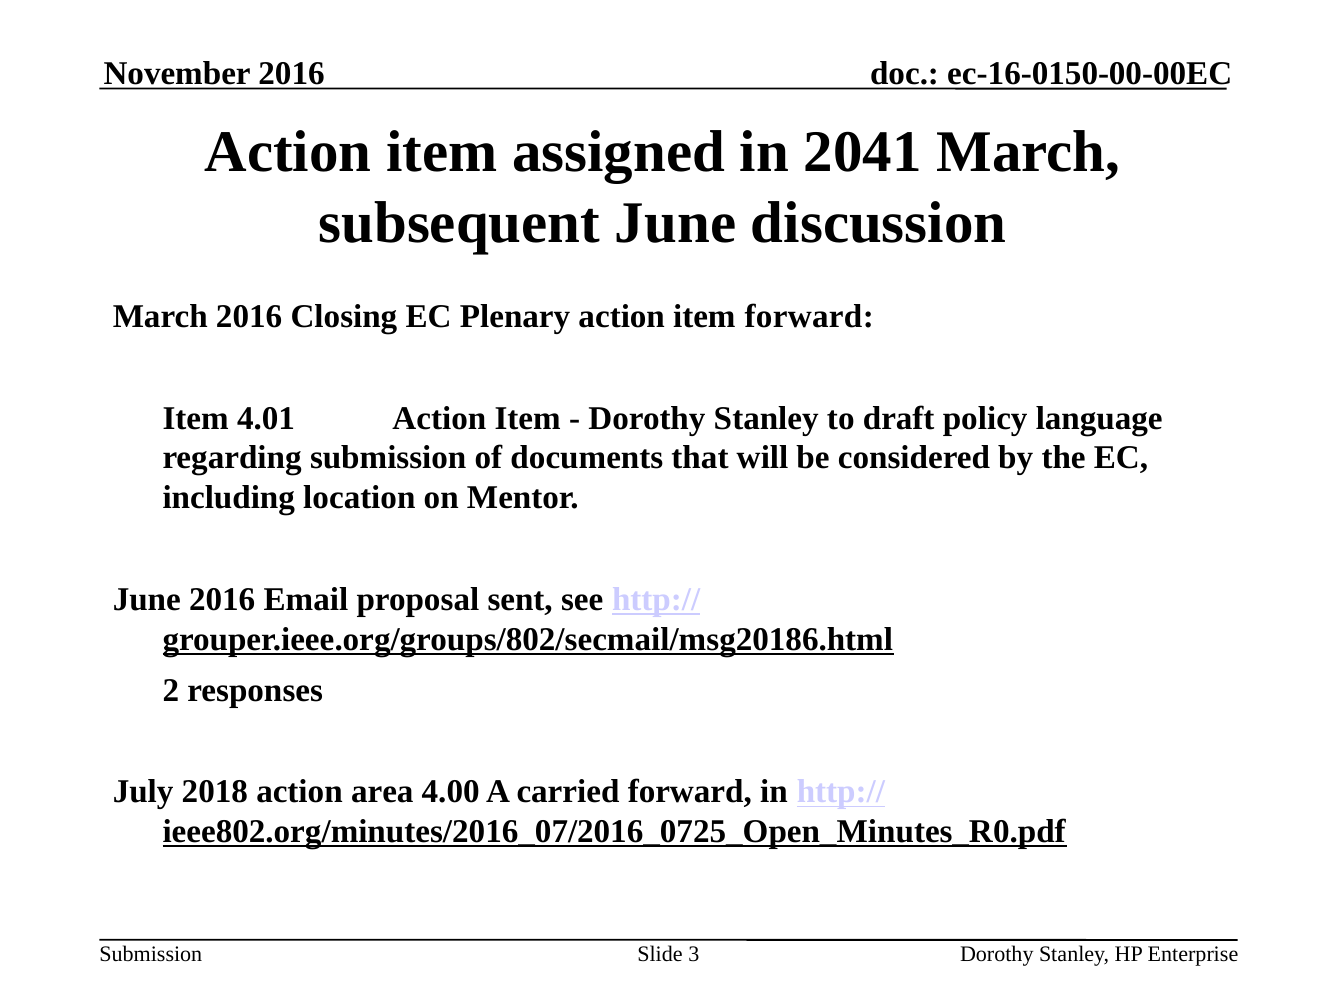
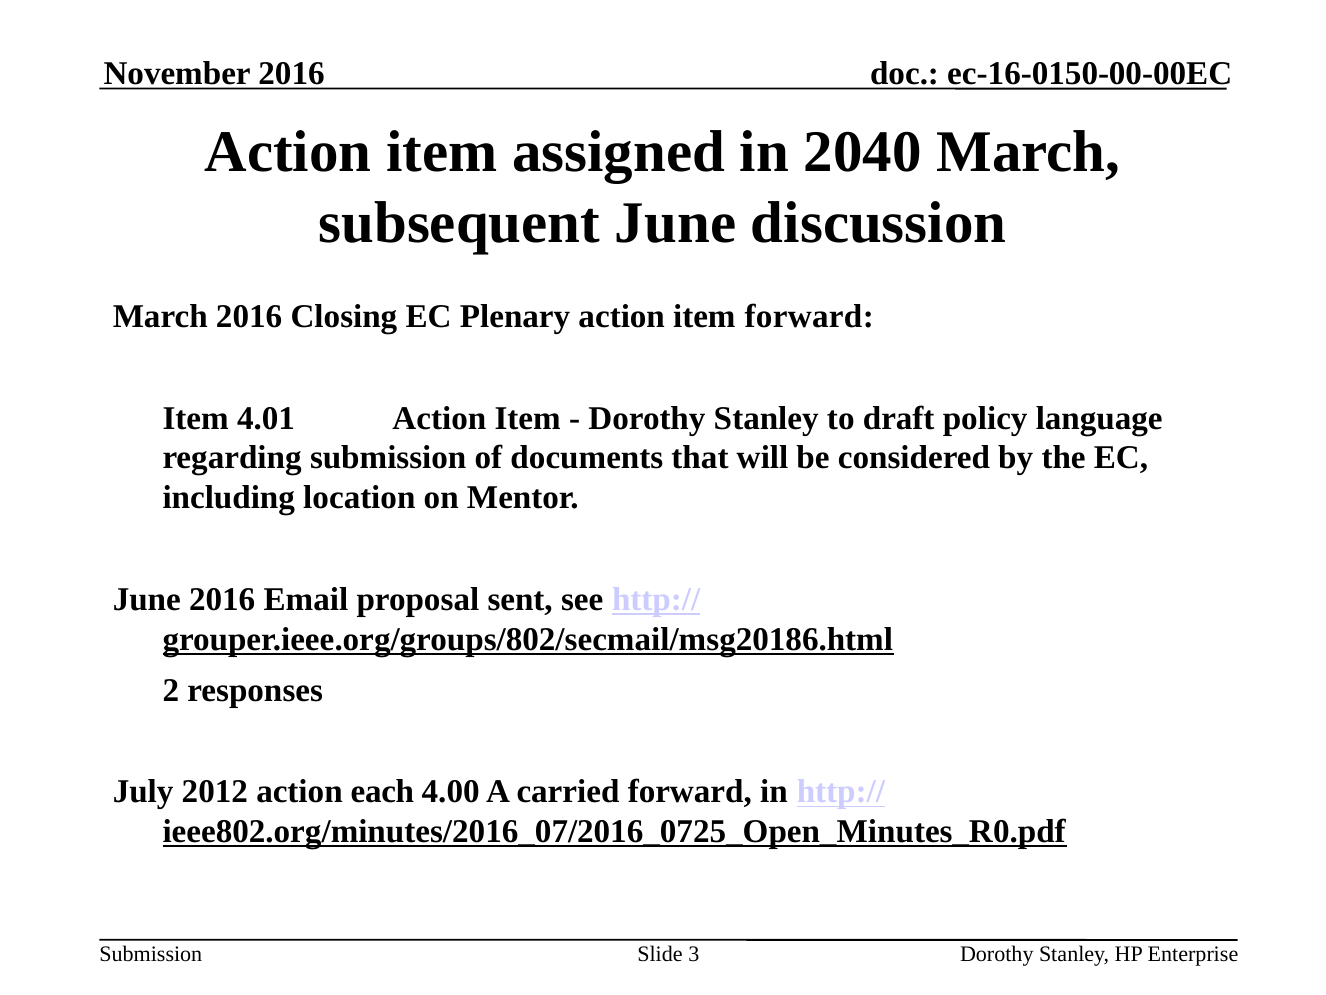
2041: 2041 -> 2040
2018: 2018 -> 2012
area: area -> each
